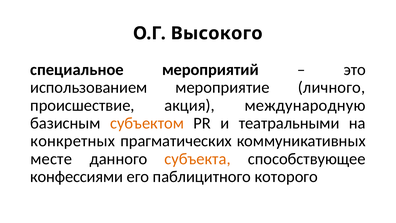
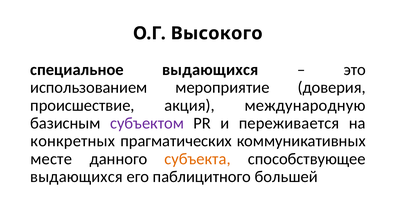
специальное мероприятий: мероприятий -> выдающихся
личного: личного -> доверия
субъектом colour: orange -> purple
театральными: театральными -> переживается
конфессиями at (77, 177): конфессиями -> выдающихся
которого: которого -> большей
